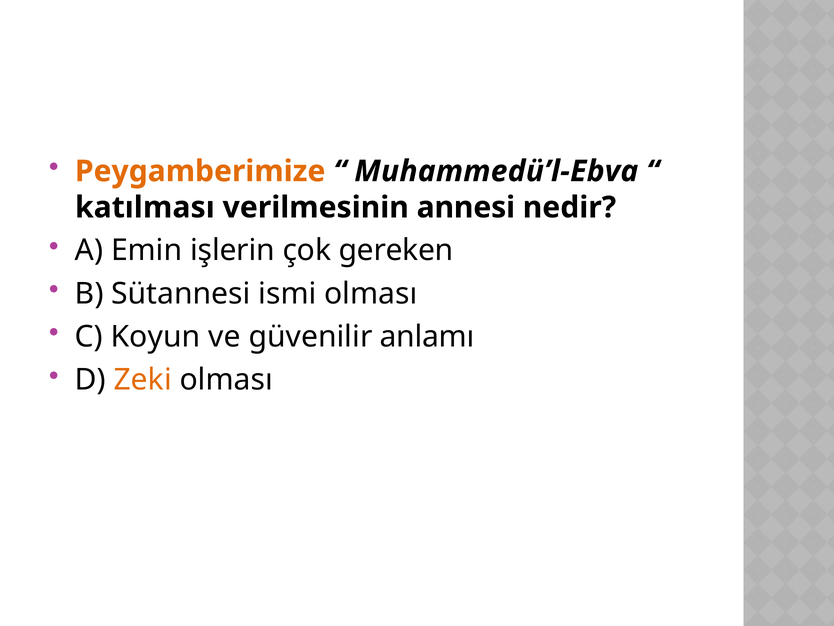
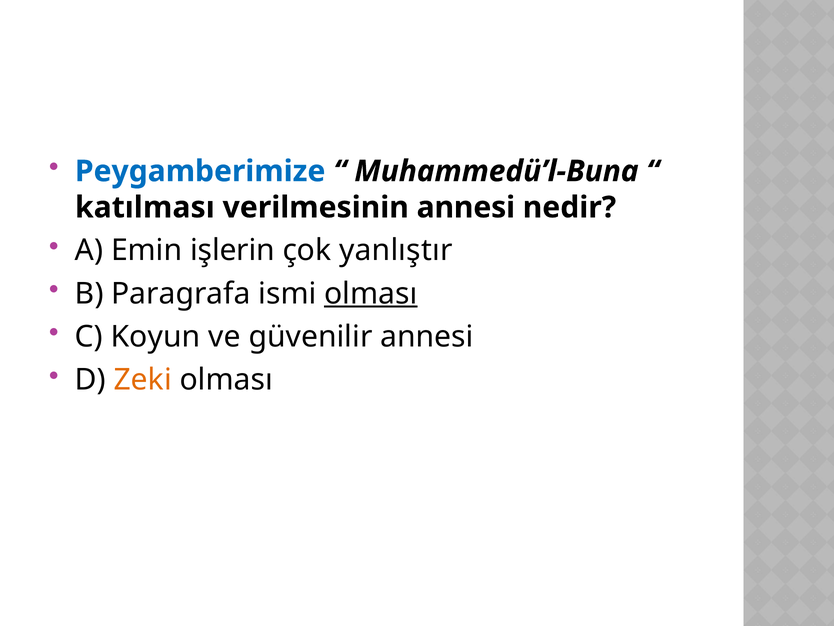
Peygamberimize colour: orange -> blue
Muhammedü’l-Ebva: Muhammedü’l-Ebva -> Muhammedü’l-Buna
gereken: gereken -> yanlıştır
Sütannesi: Sütannesi -> Paragrafa
olması at (371, 293) underline: none -> present
güvenilir anlamı: anlamı -> annesi
